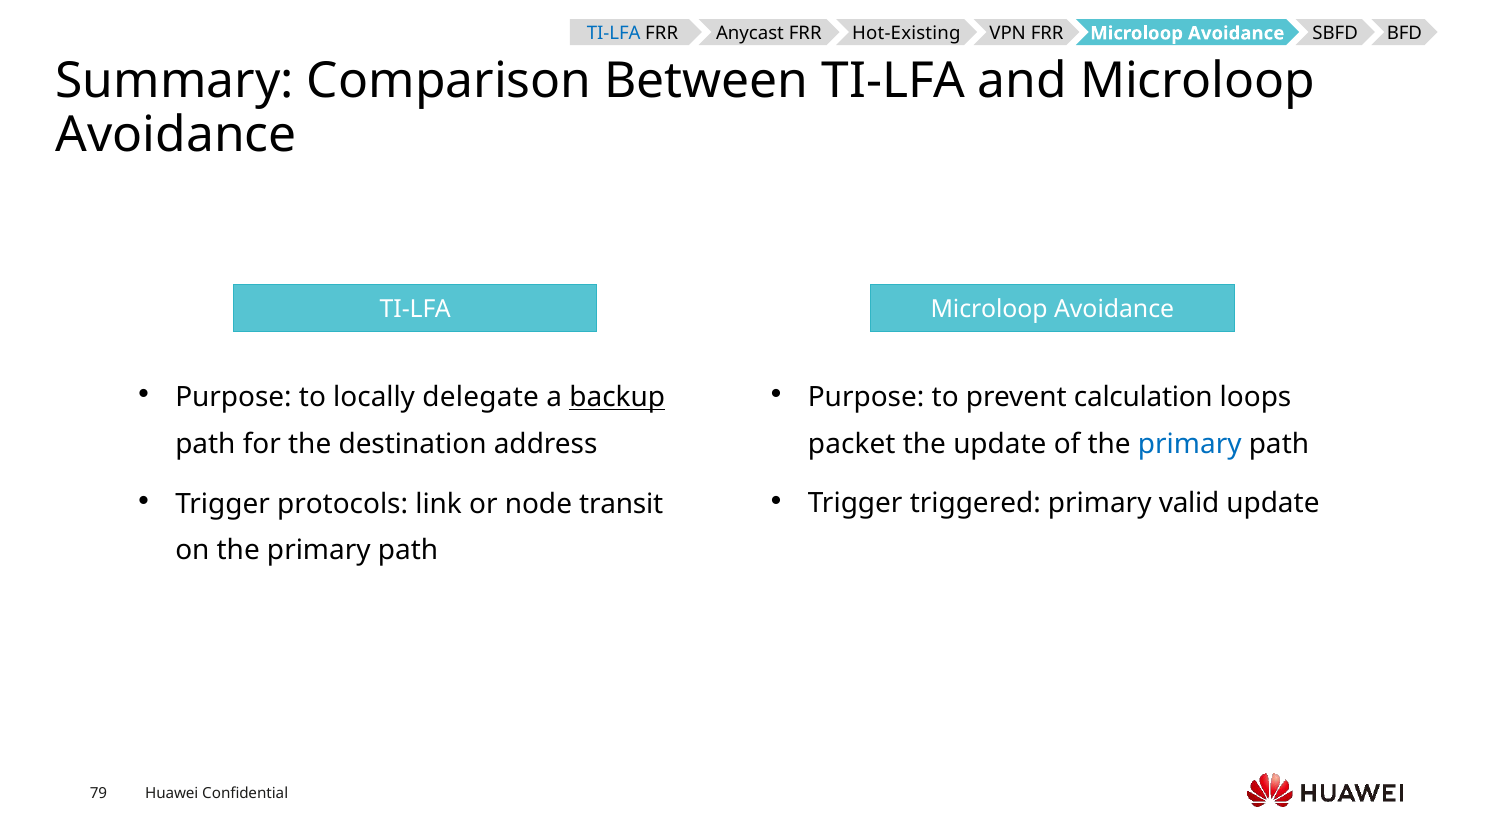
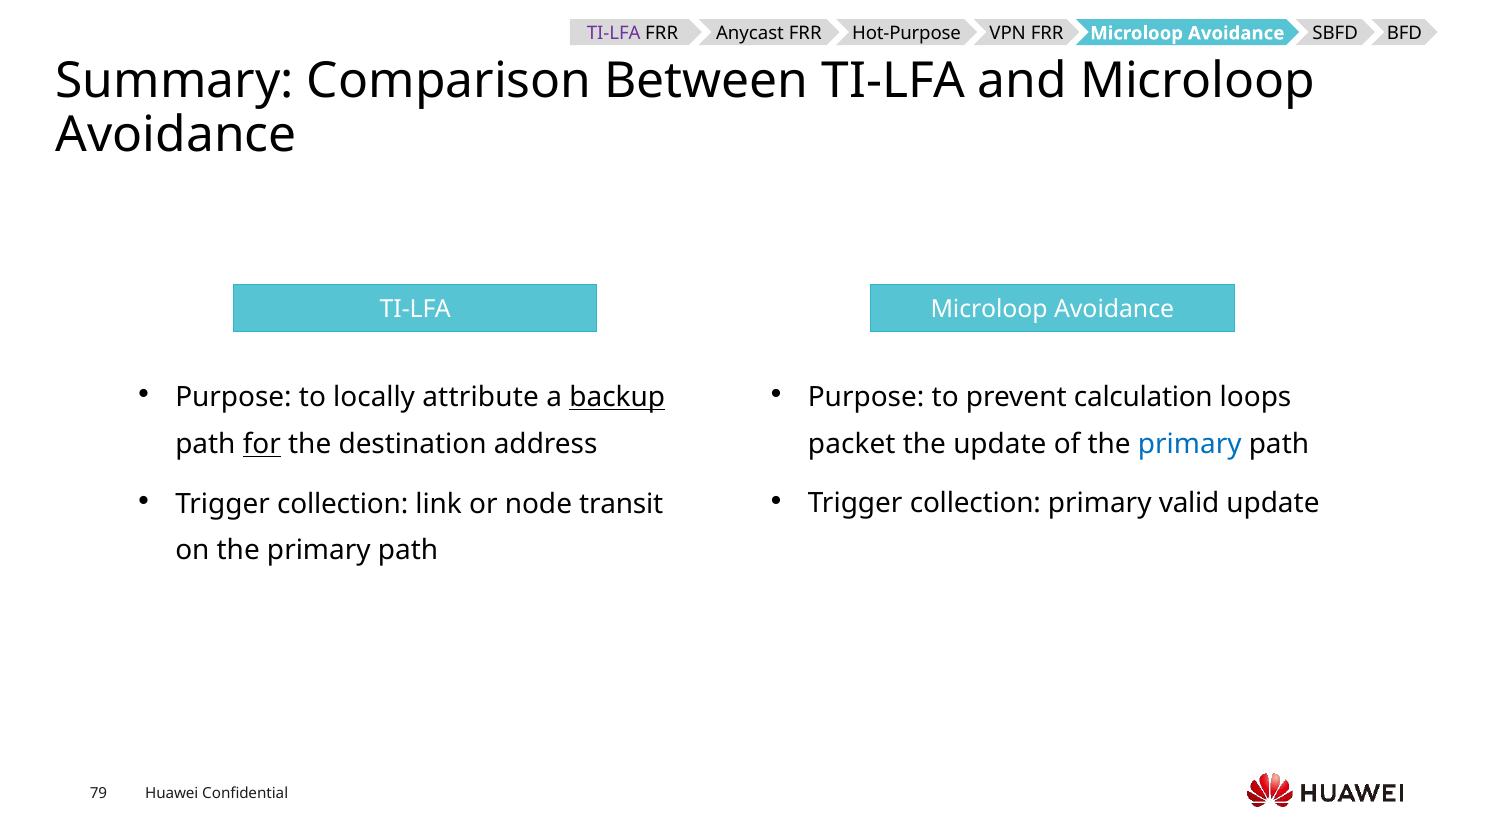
TI-LFA at (614, 33) colour: blue -> purple
Hot-Existing: Hot-Existing -> Hot-Purpose
delegate: delegate -> attribute
for underline: none -> present
triggered at (975, 504): triggered -> collection
protocols at (343, 504): protocols -> collection
